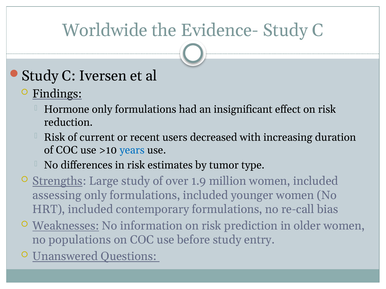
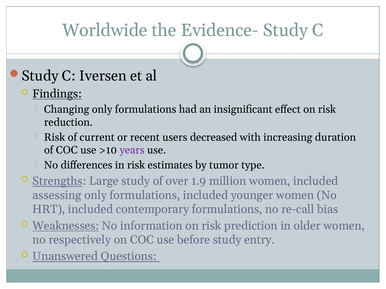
Hormone: Hormone -> Changing
years colour: blue -> purple
populations: populations -> respectively
